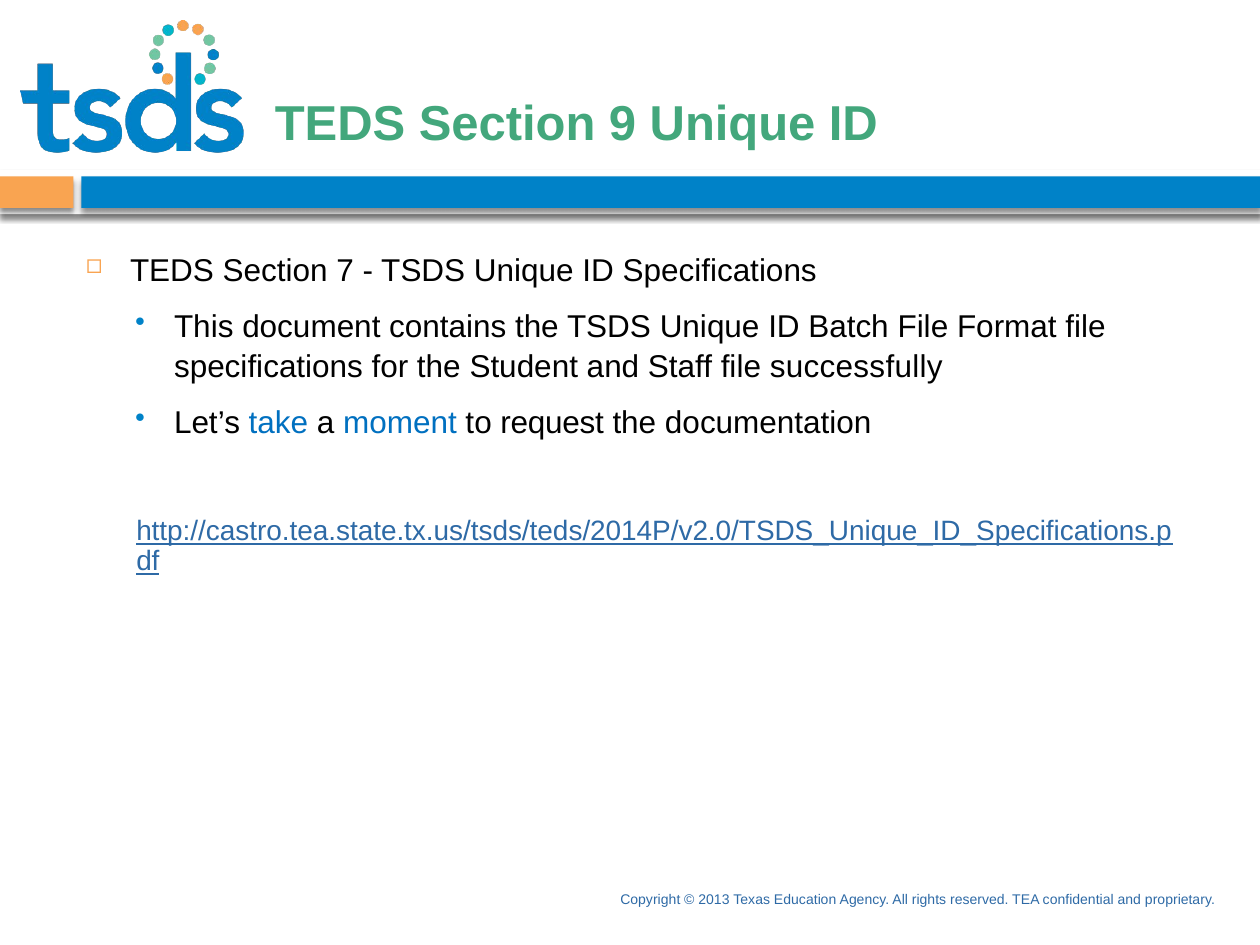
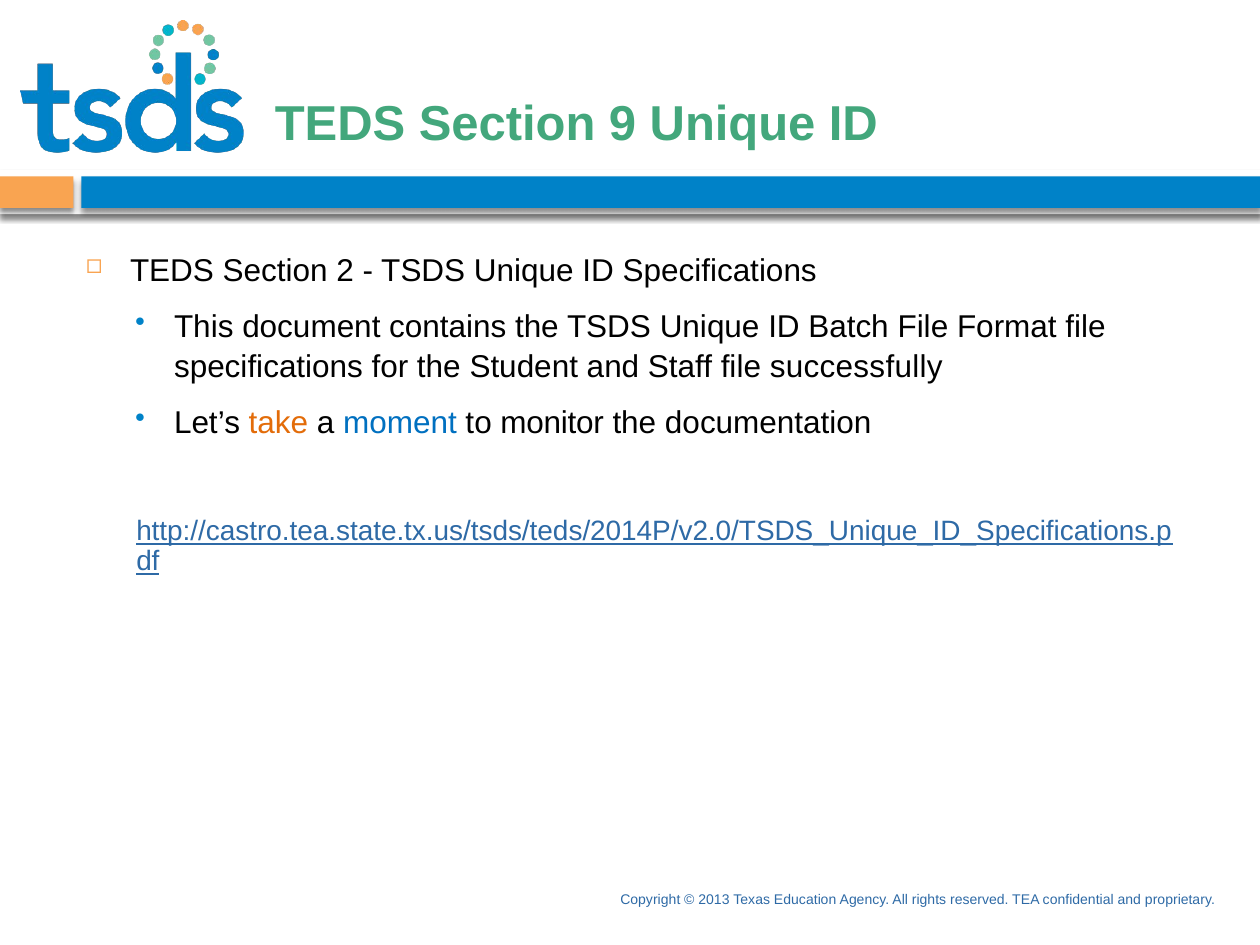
7: 7 -> 2
take colour: blue -> orange
request: request -> monitor
